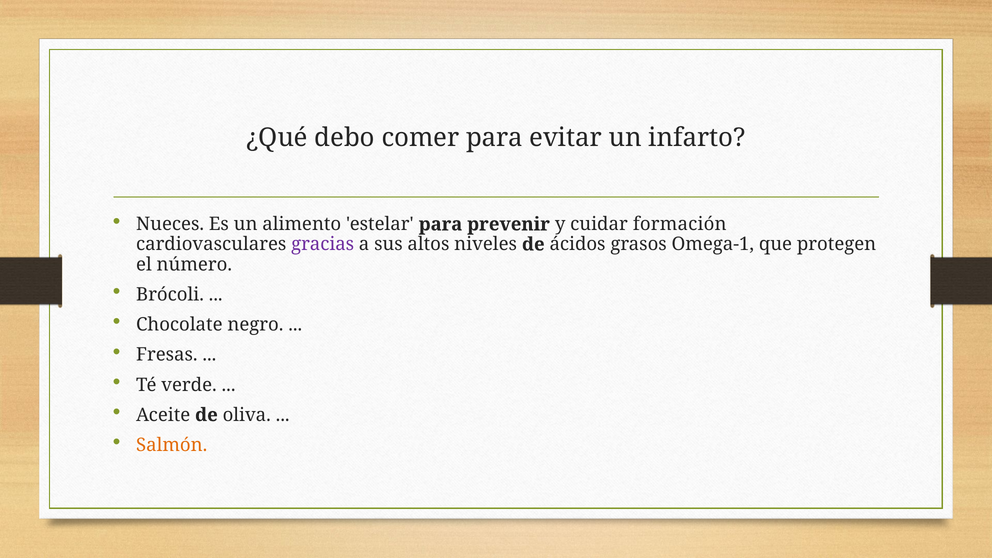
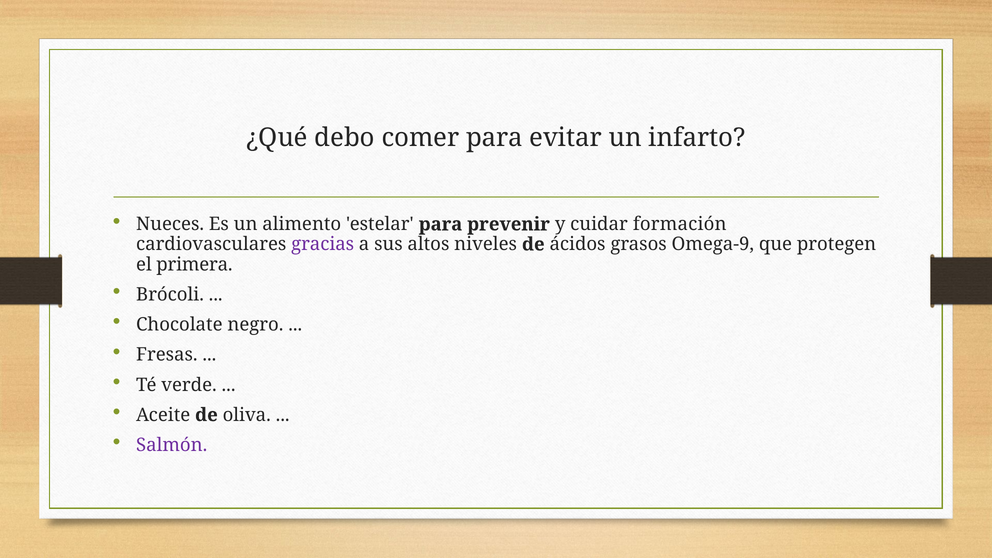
Omega-1: Omega-1 -> Omega-9
número: número -> primera
Salmón colour: orange -> purple
